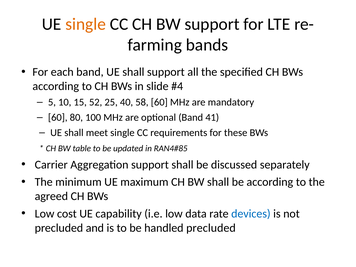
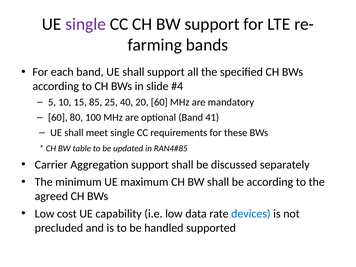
single at (86, 24) colour: orange -> purple
52: 52 -> 85
58: 58 -> 20
handled precluded: precluded -> supported
